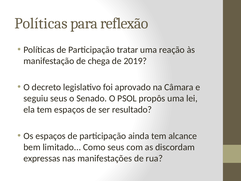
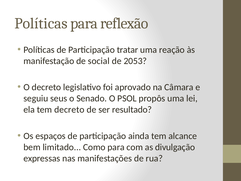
chega: chega -> social
2019: 2019 -> 2053
tem espaços: espaços -> decreto
Como seus: seus -> para
discordam: discordam -> divulgação
